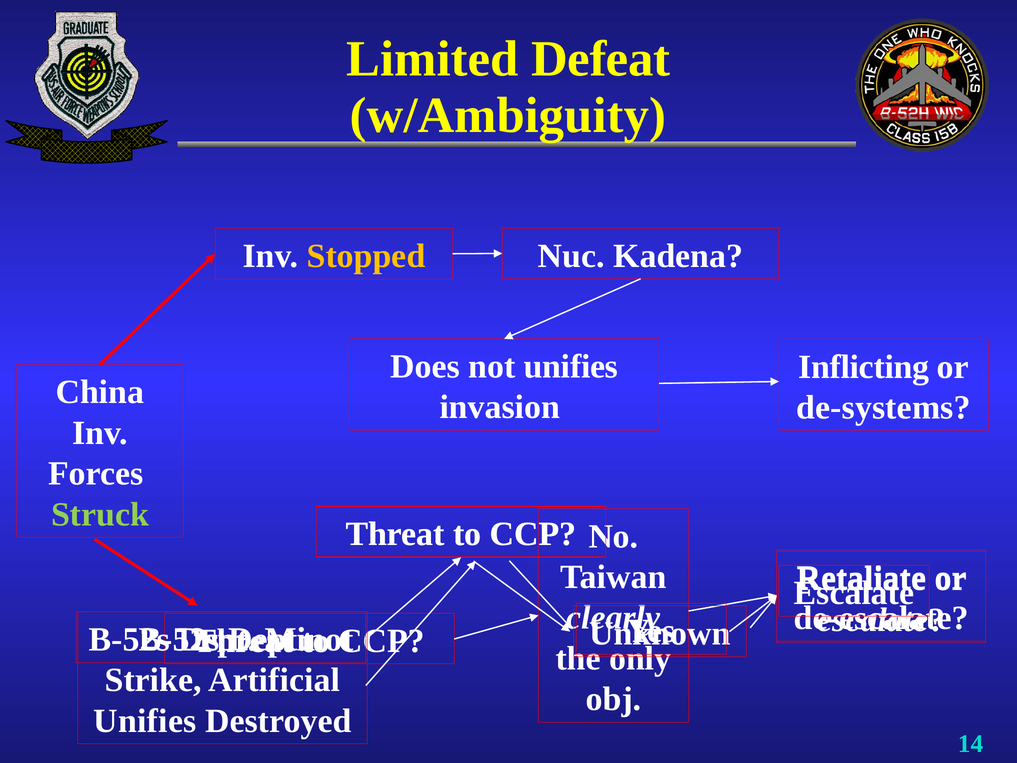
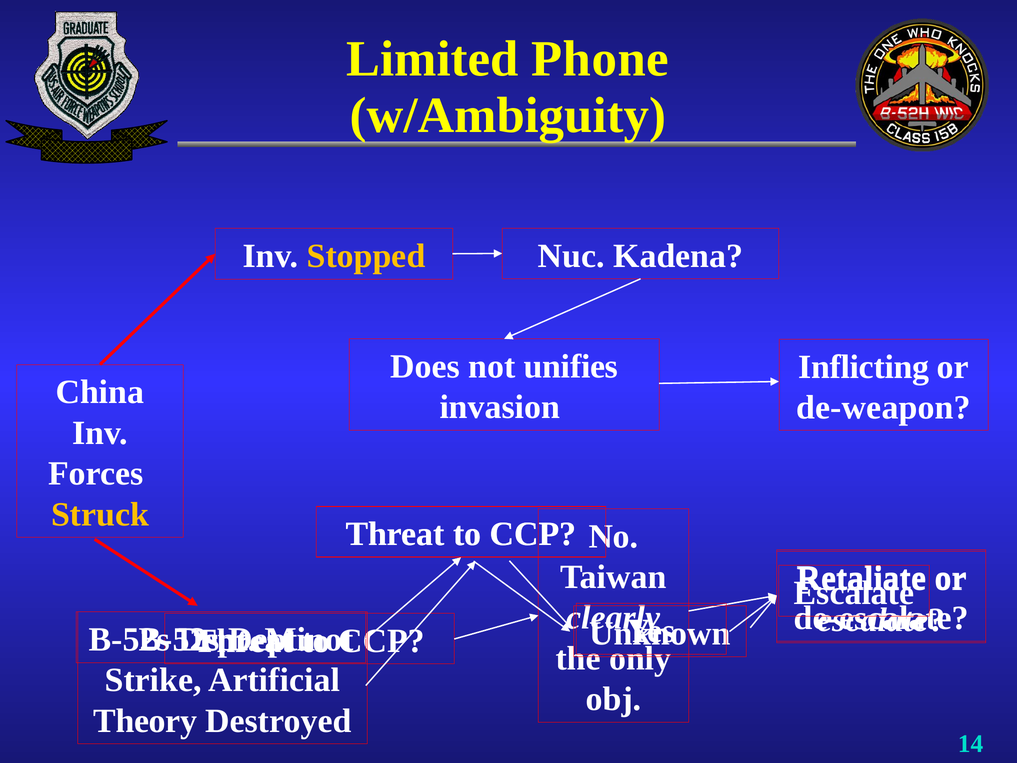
Defeat: Defeat -> Phone
de-systems: de-systems -> de-weapon
Struck colour: light green -> yellow
Unifies at (145, 721): Unifies -> Theory
